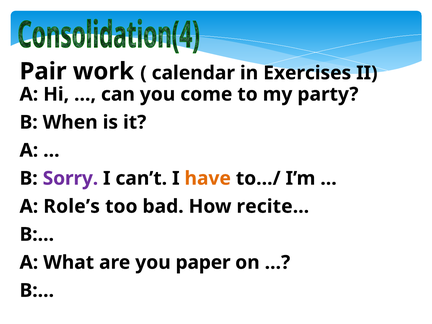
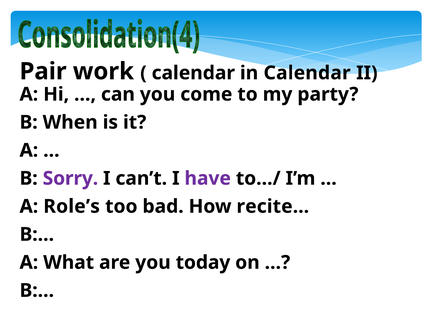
in Exercises: Exercises -> Calendar
have colour: orange -> purple
paper: paper -> today
